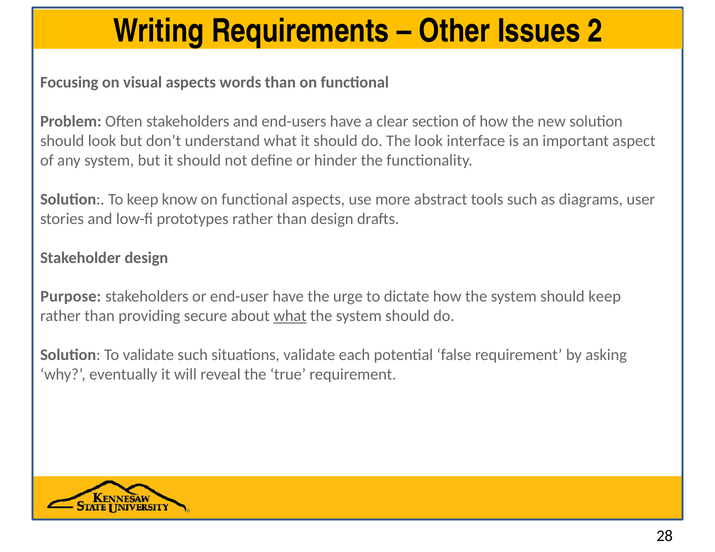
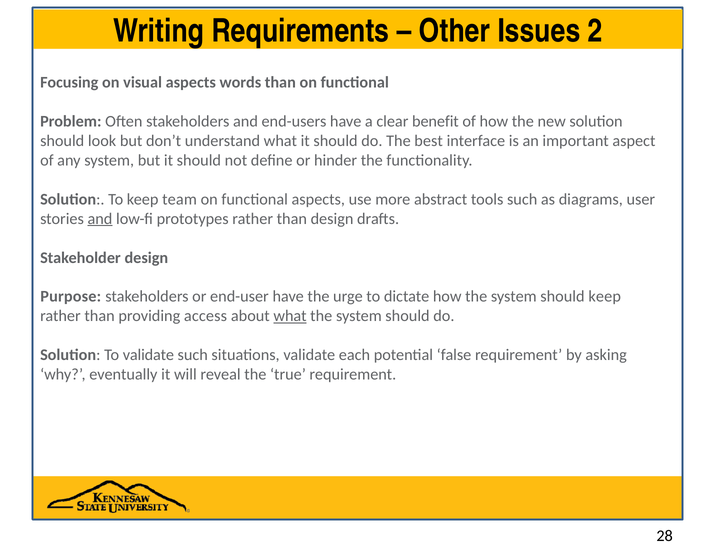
section: section -> benefit
The look: look -> best
know: know -> team
and at (100, 219) underline: none -> present
secure: secure -> access
